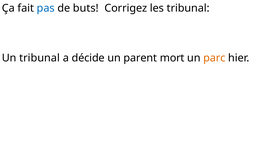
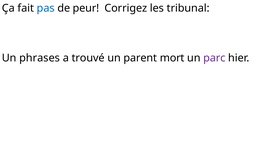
buts: buts -> peur
Un tribunal: tribunal -> phrases
décide: décide -> trouvé
parc colour: orange -> purple
